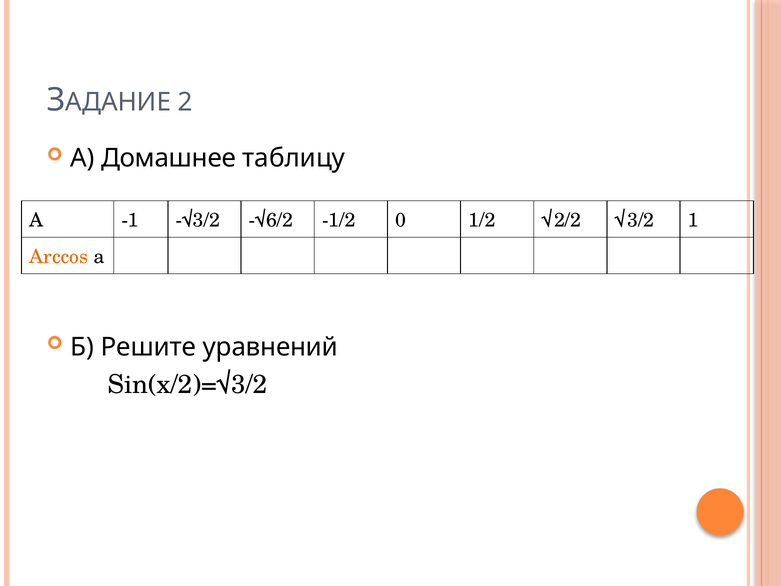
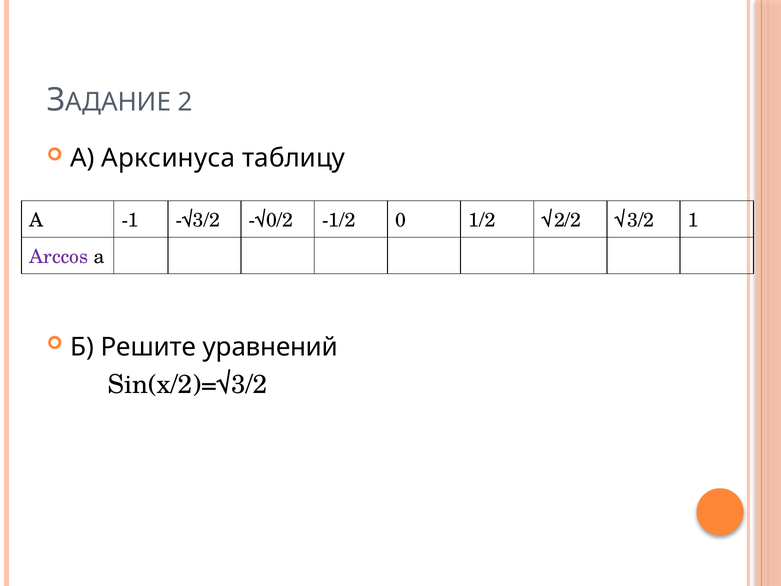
Домашнее: Домашнее -> Арксинуса
-√6/2: -√6/2 -> -√0/2
Arccos colour: orange -> purple
